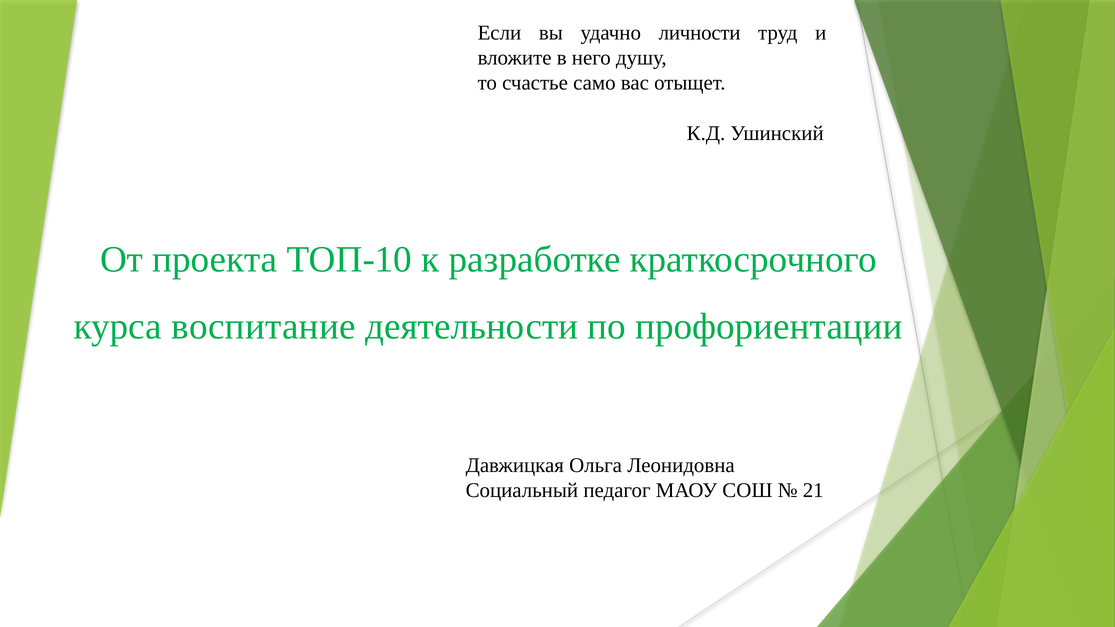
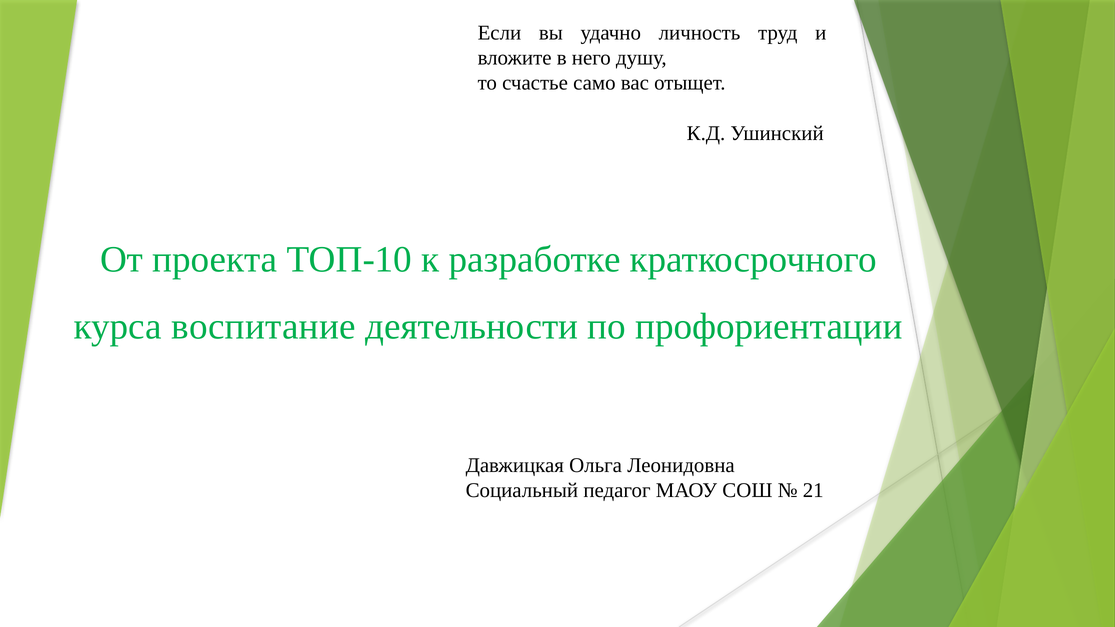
личности: личности -> личность
